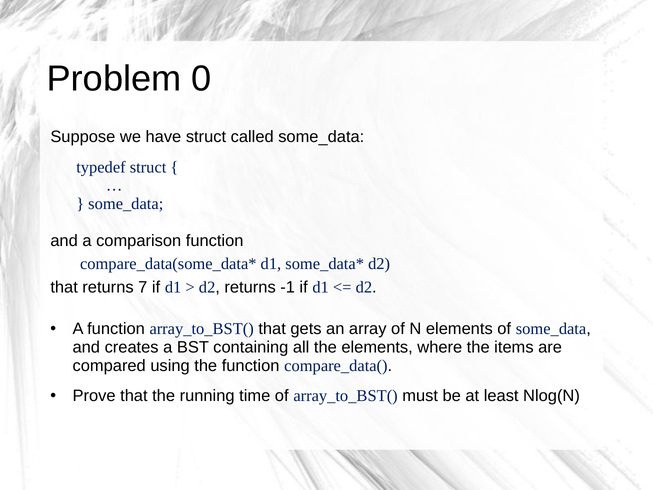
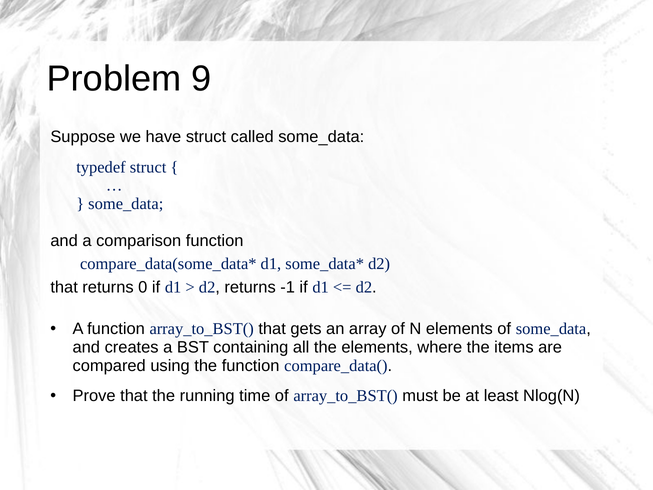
0: 0 -> 9
7: 7 -> 0
